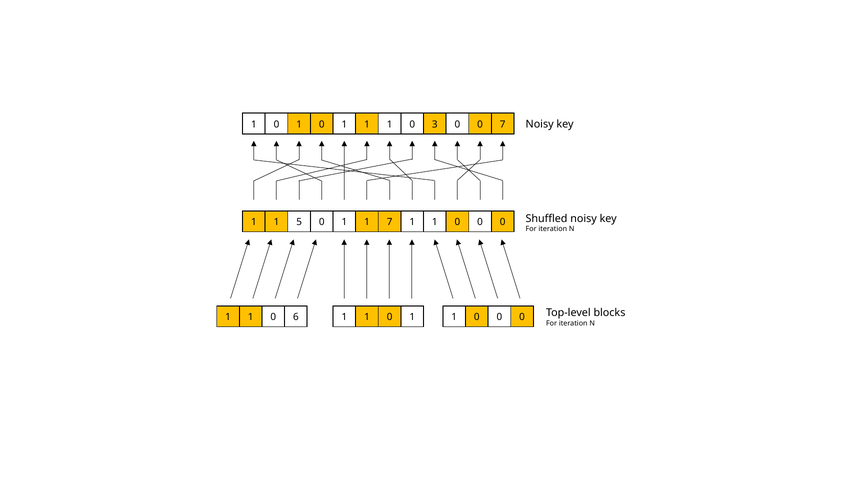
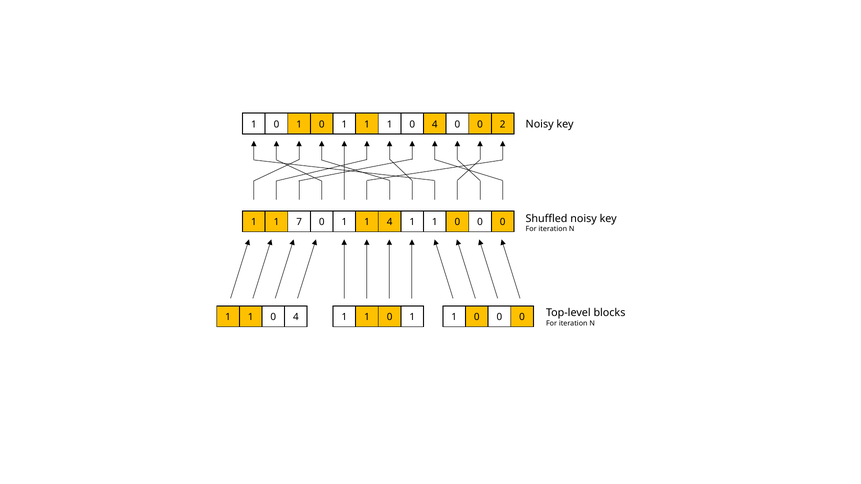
3 at (435, 124): 3 -> 4
0 7: 7 -> 2
5: 5 -> 7
1 7: 7 -> 4
6 at (296, 317): 6 -> 4
